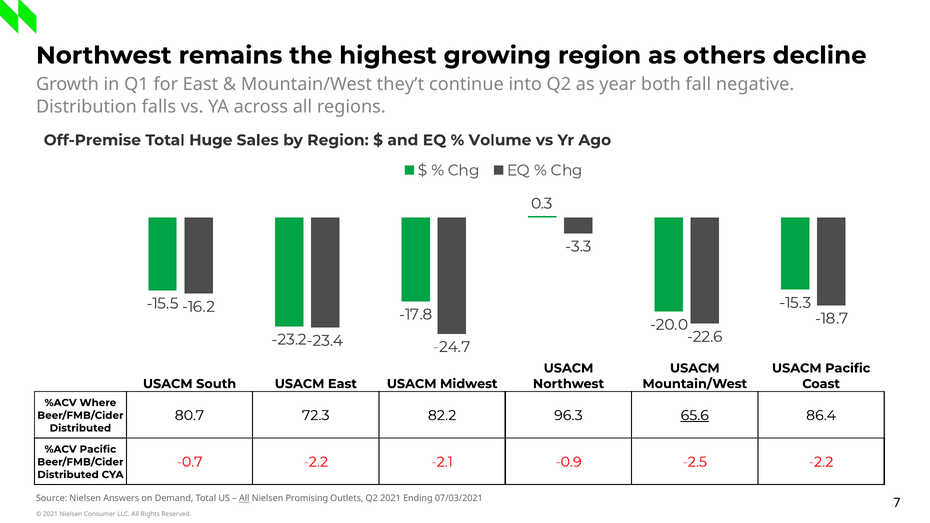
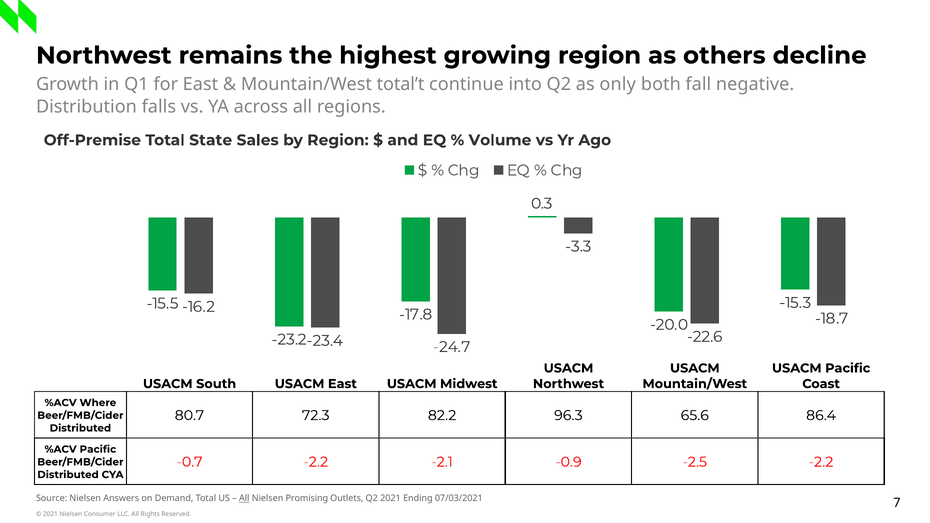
they’t: they’t -> total’t
year: year -> only
Huge: Huge -> State
65.6 underline: present -> none
